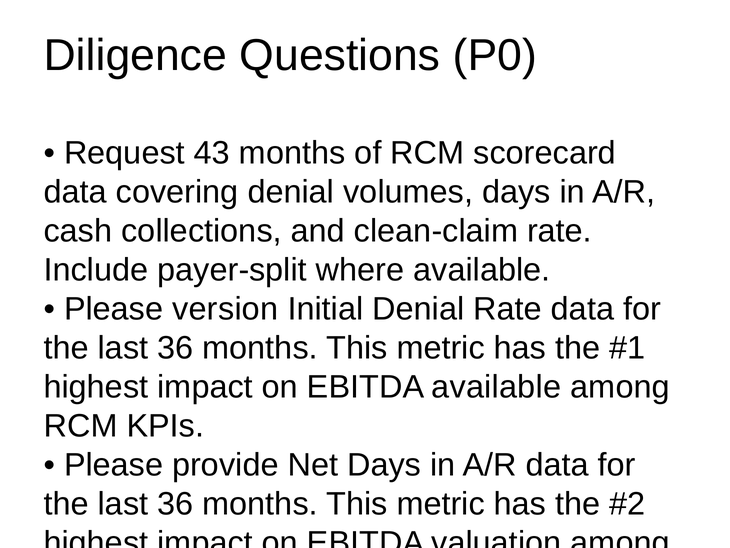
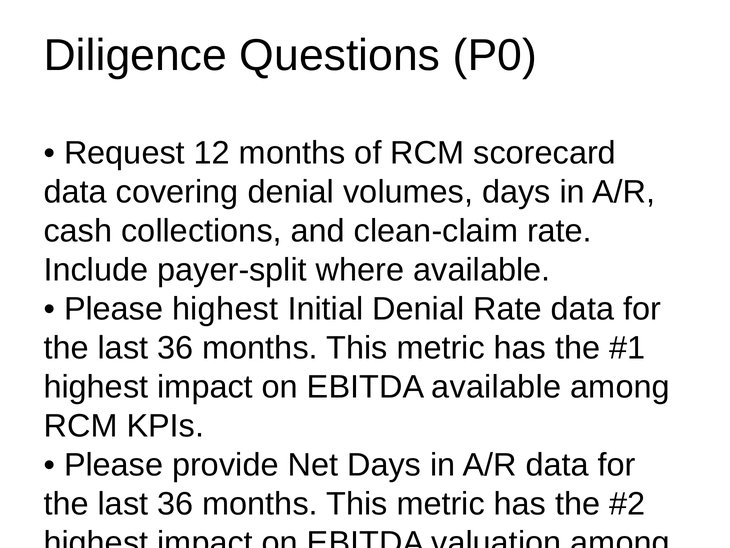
43: 43 -> 12
Please version: version -> highest
